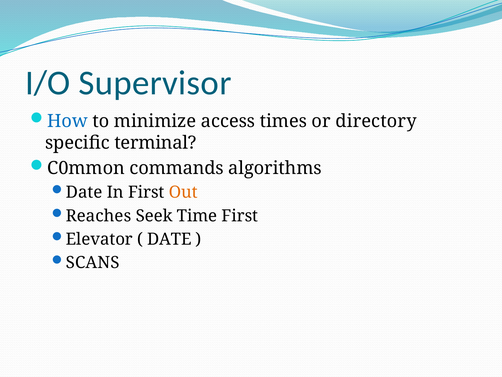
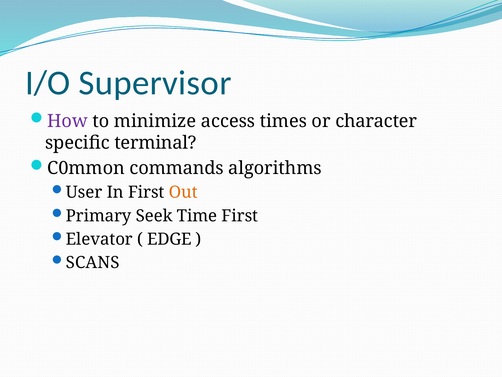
How colour: blue -> purple
directory: directory -> character
Date at (84, 192): Date -> User
Reaches: Reaches -> Primary
DATE at (169, 239): DATE -> EDGE
